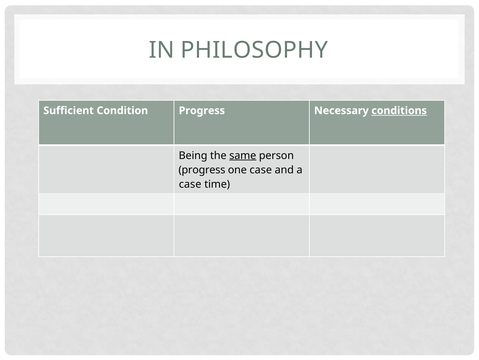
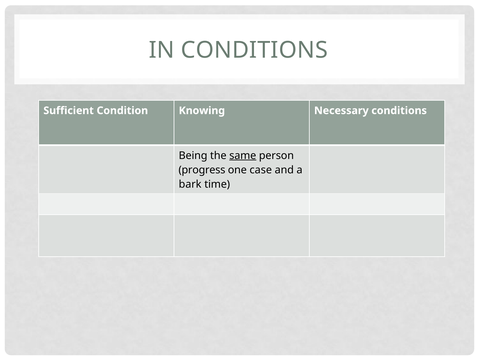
IN PHILOSOPHY: PHILOSOPHY -> CONDITIONS
Condition Progress: Progress -> Knowing
conditions at (399, 110) underline: present -> none
case at (190, 184): case -> bark
